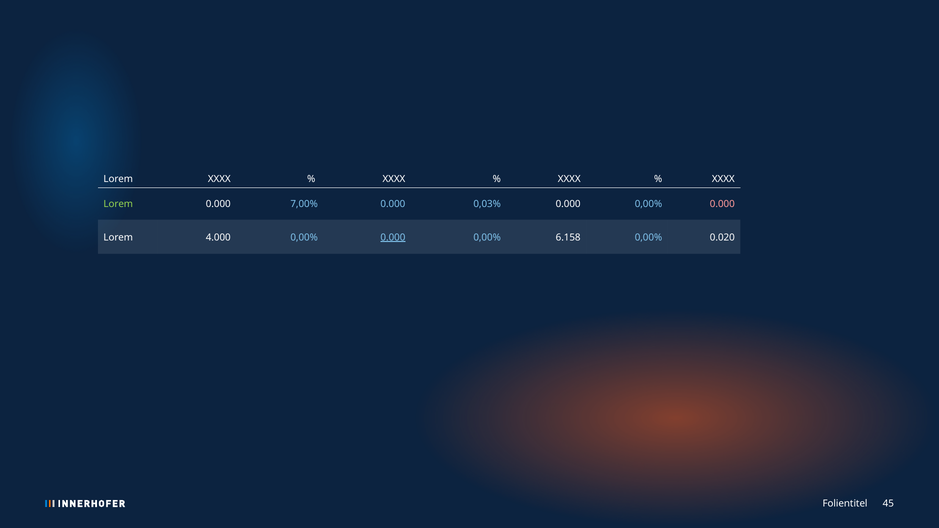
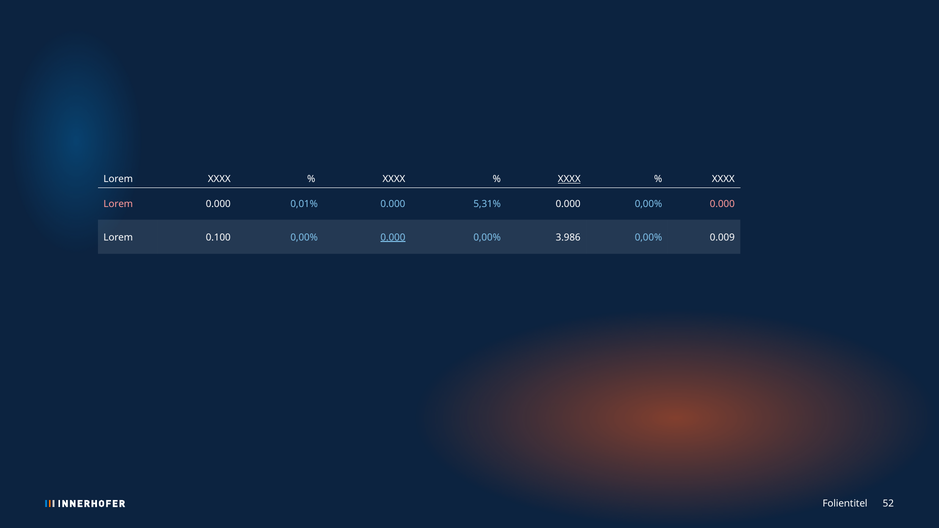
XXXX at (569, 179) underline: none -> present
Lorem at (118, 204) colour: light green -> pink
7,00%: 7,00% -> 0,01%
0,03%: 0,03% -> 5,31%
4.000: 4.000 -> 0.100
6.158: 6.158 -> 3.986
0.020: 0.020 -> 0.009
45: 45 -> 52
